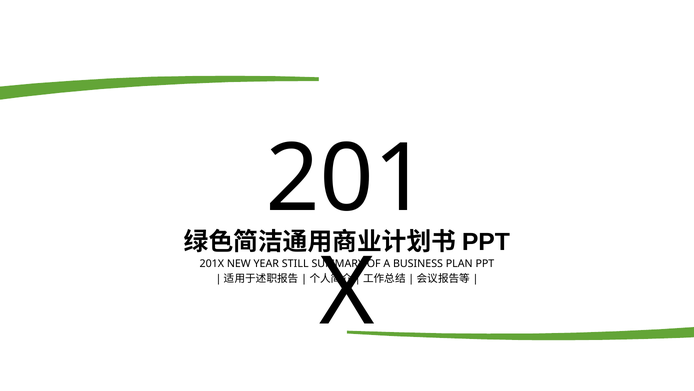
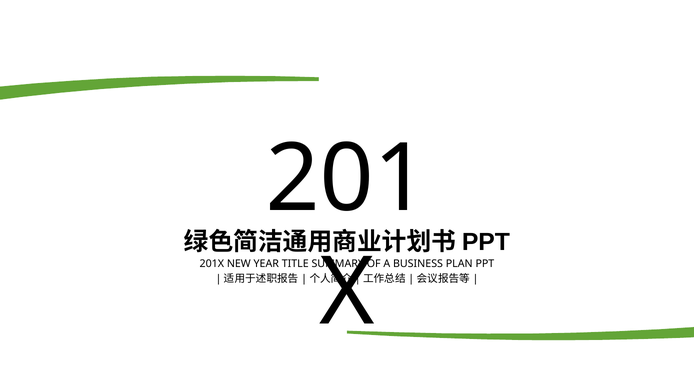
STILL: STILL -> TITLE
